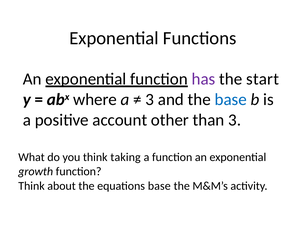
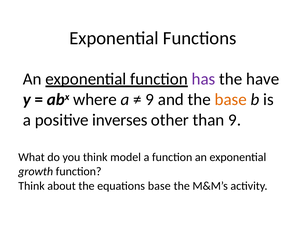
start: start -> have
3 at (150, 99): 3 -> 9
base at (231, 99) colour: blue -> orange
account: account -> inverses
than 3: 3 -> 9
taking: taking -> model
